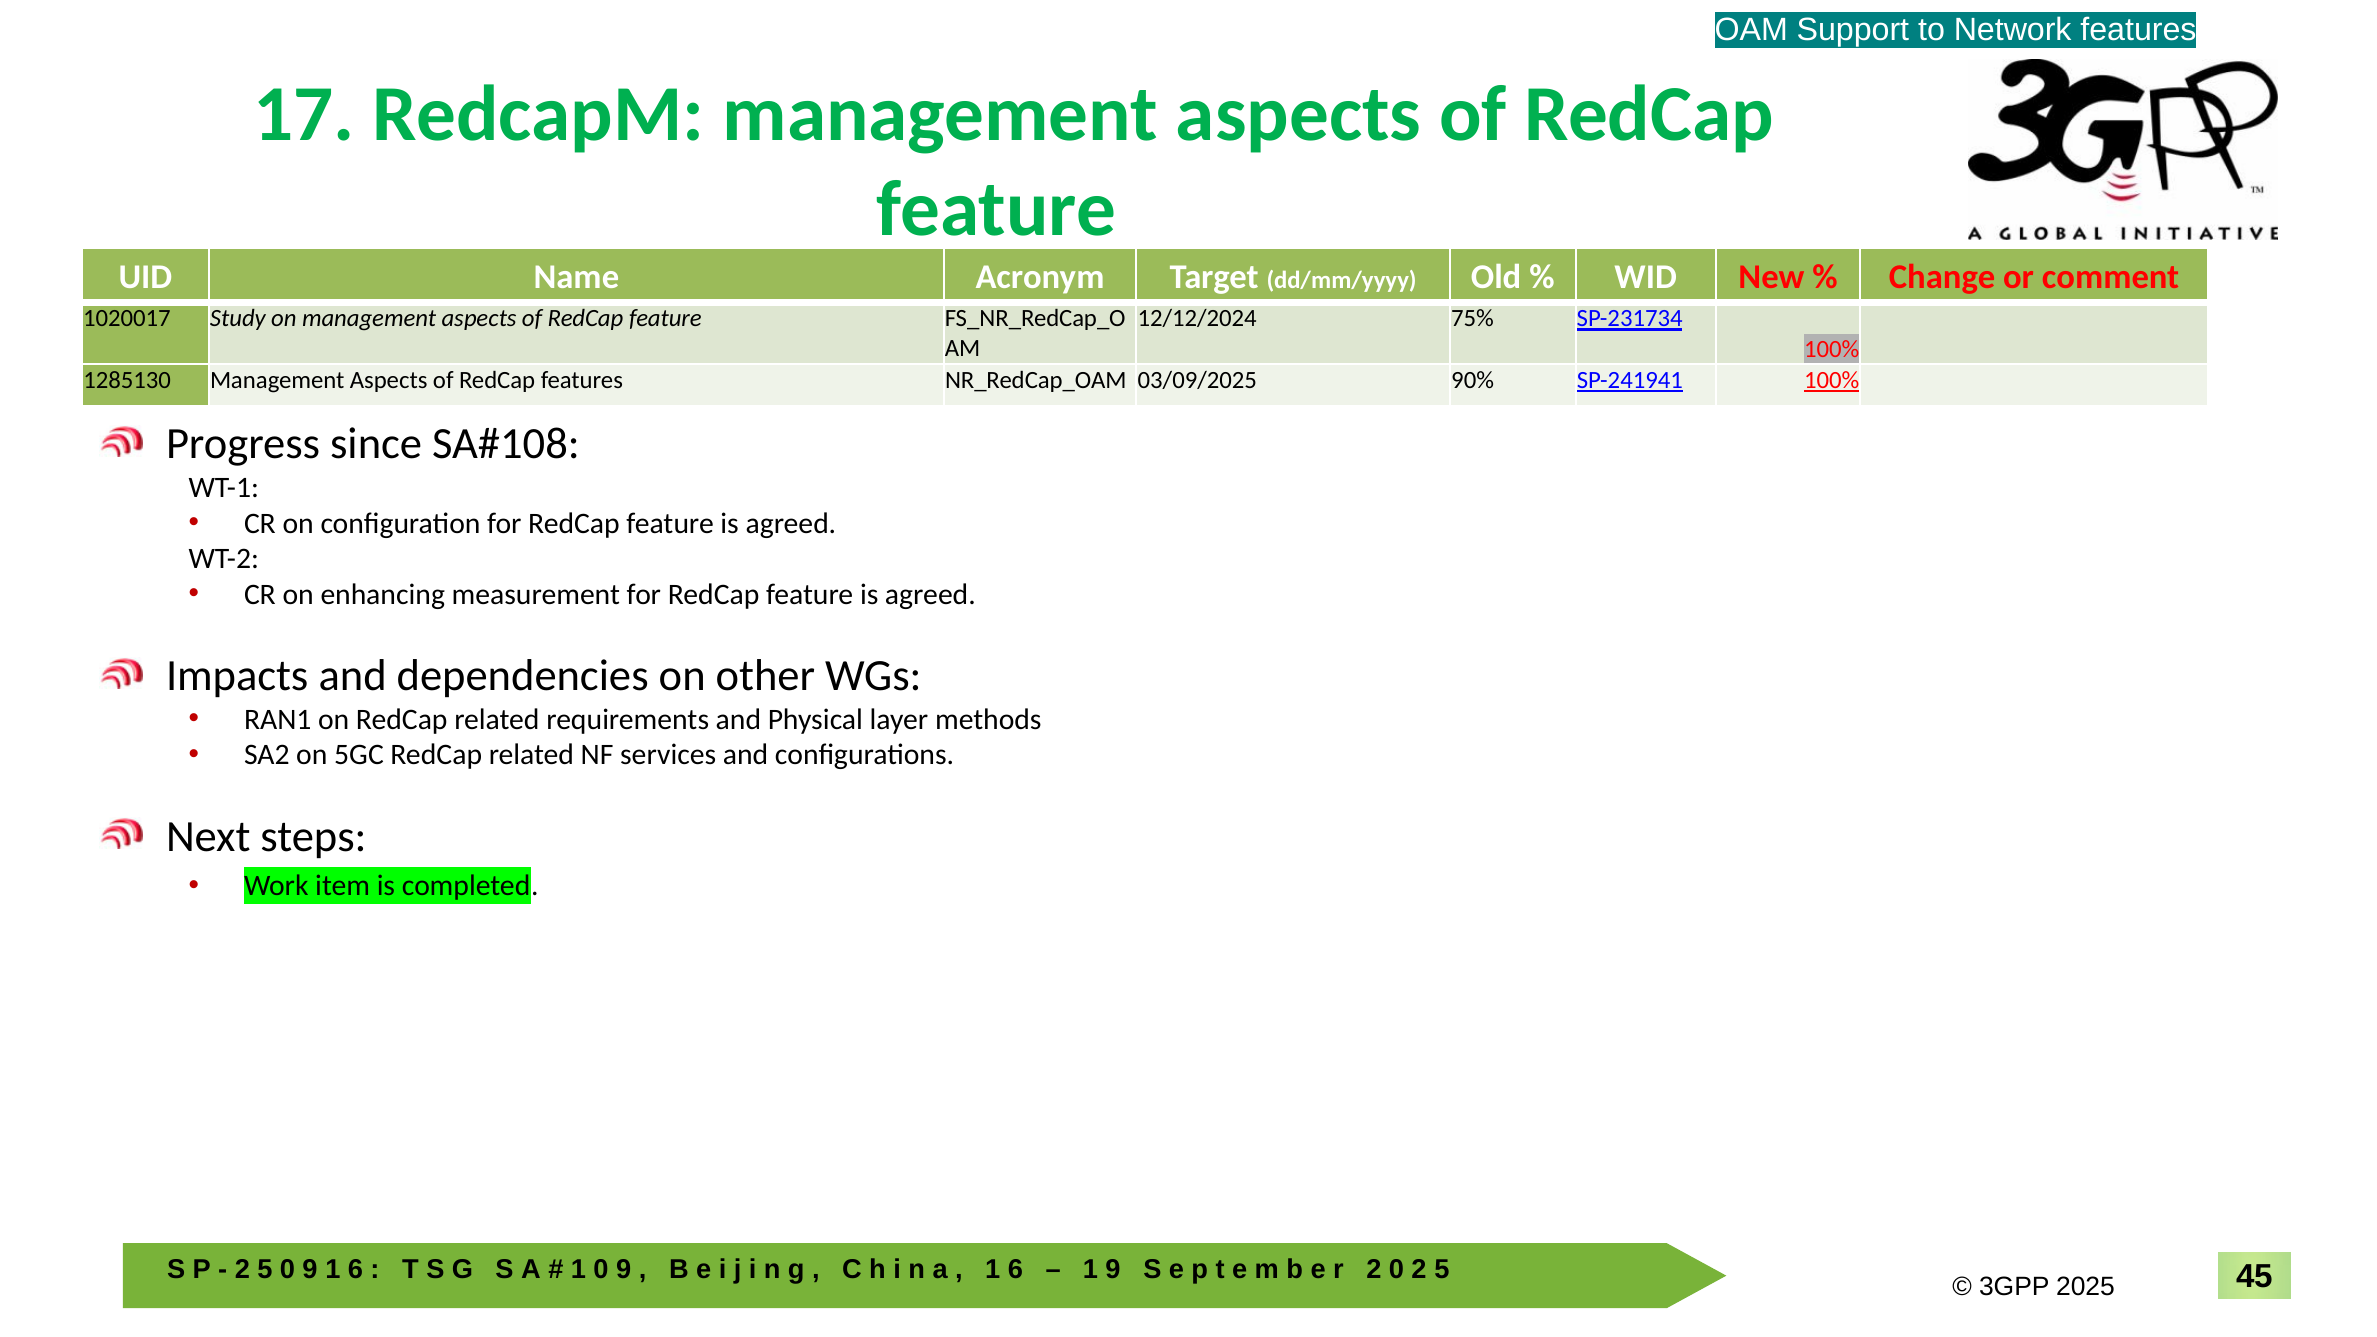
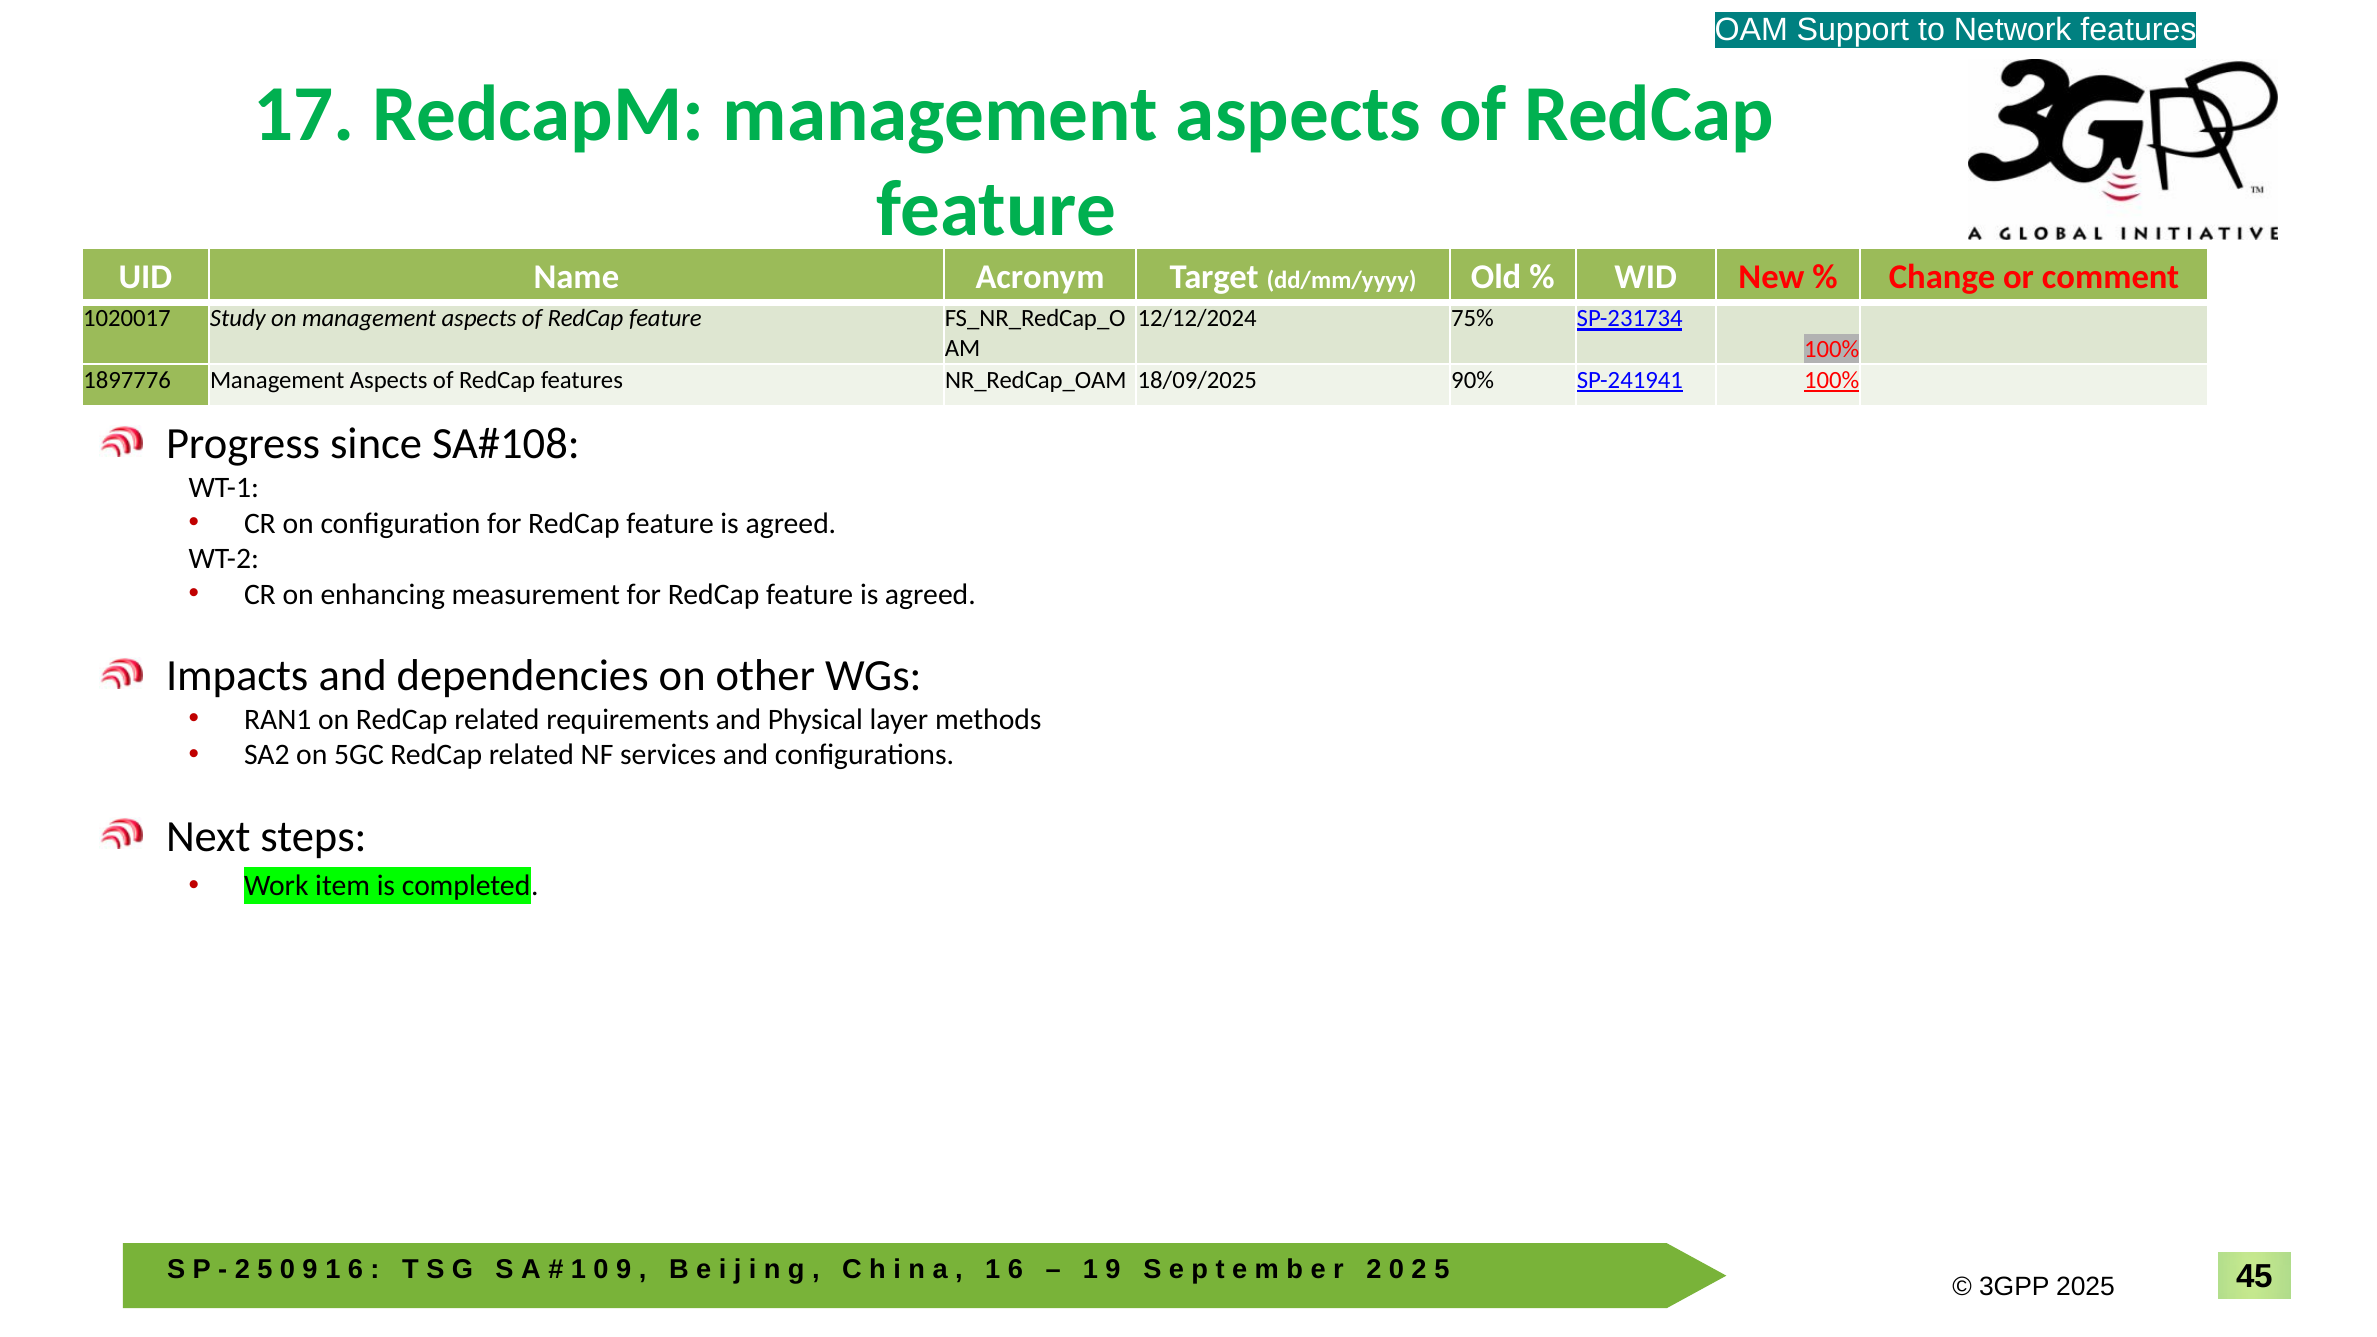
1285130: 1285130 -> 1897776
03/09/2025: 03/09/2025 -> 18/09/2025
